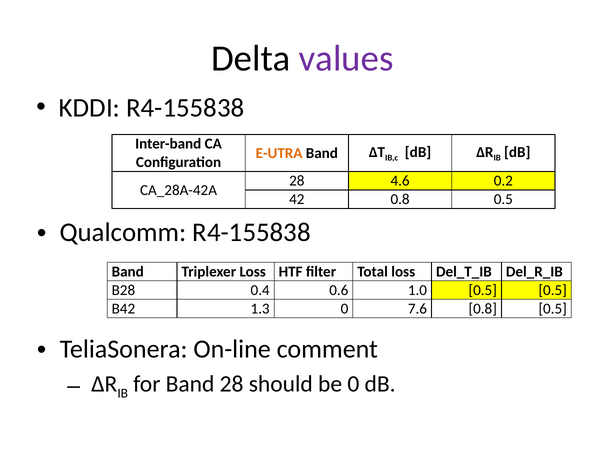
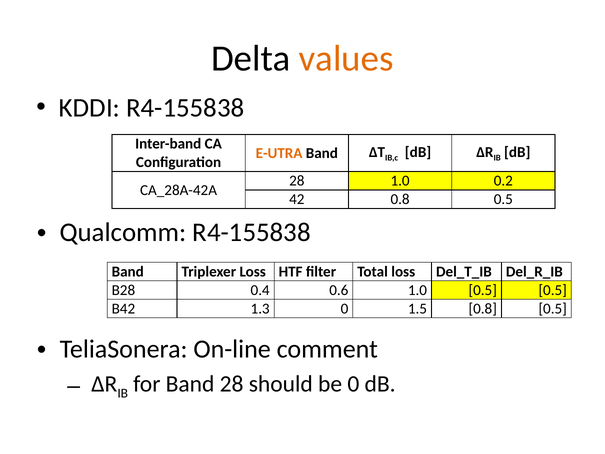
values colour: purple -> orange
28 4.6: 4.6 -> 1.0
7.6: 7.6 -> 1.5
